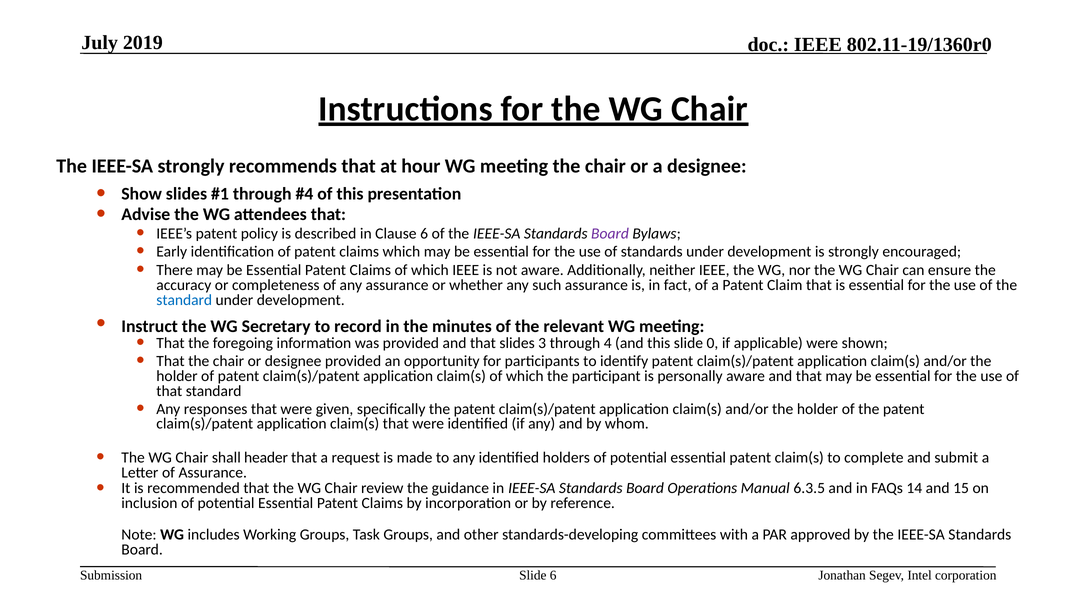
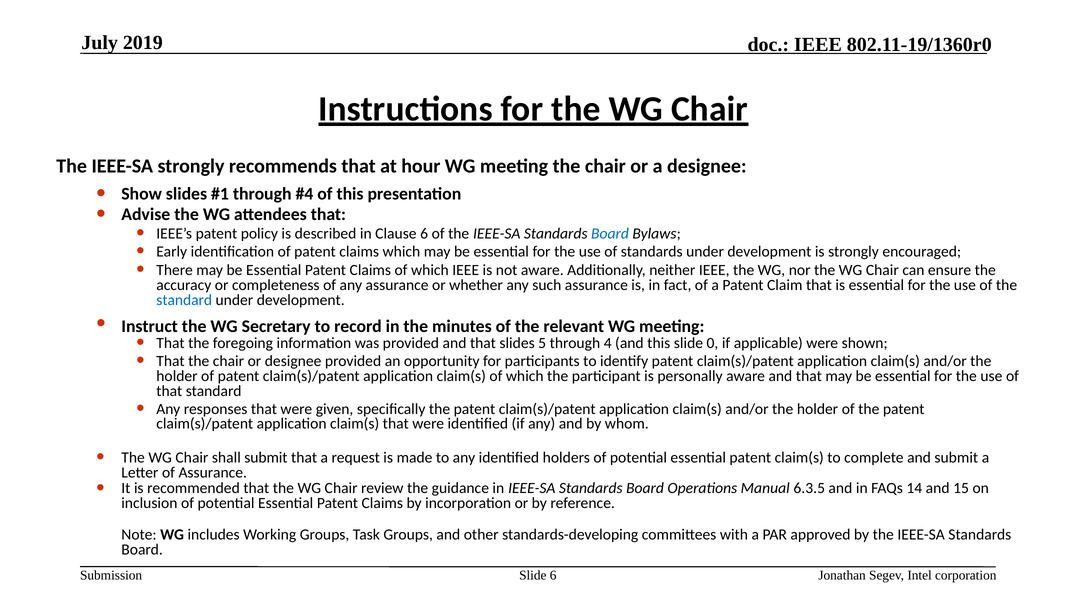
Board at (610, 234) colour: purple -> blue
3: 3 -> 5
shall header: header -> submit
